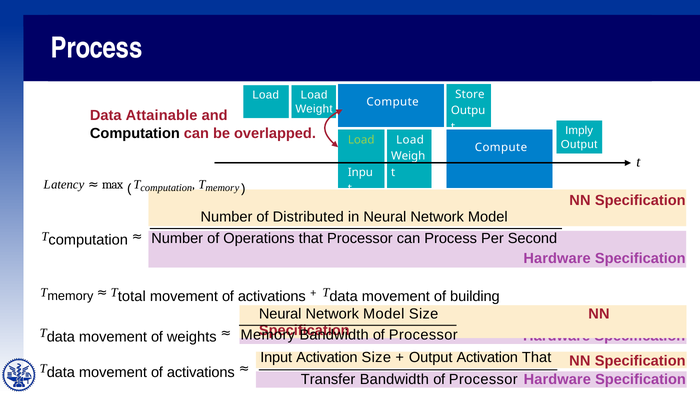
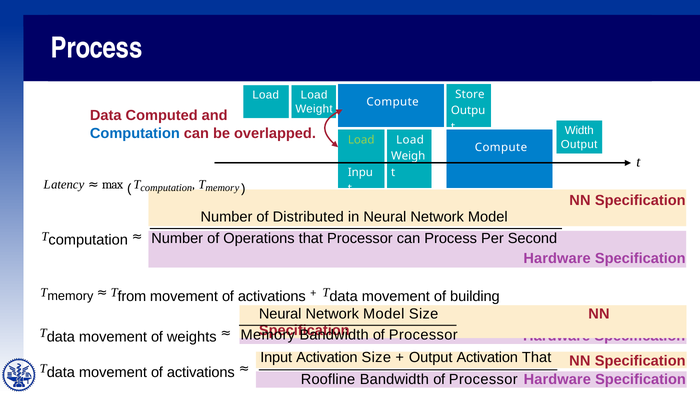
Attainable: Attainable -> Computed
Imply: Imply -> Width
Computation at (135, 133) colour: black -> blue
total: total -> from
Transfer: Transfer -> Roofline
